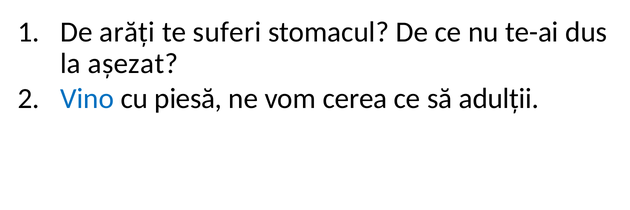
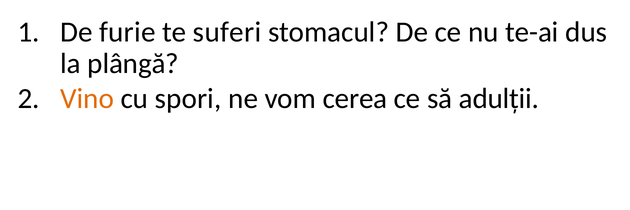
arăți: arăți -> furie
așezat: așezat -> plângă
Vino colour: blue -> orange
piesă: piesă -> spori
